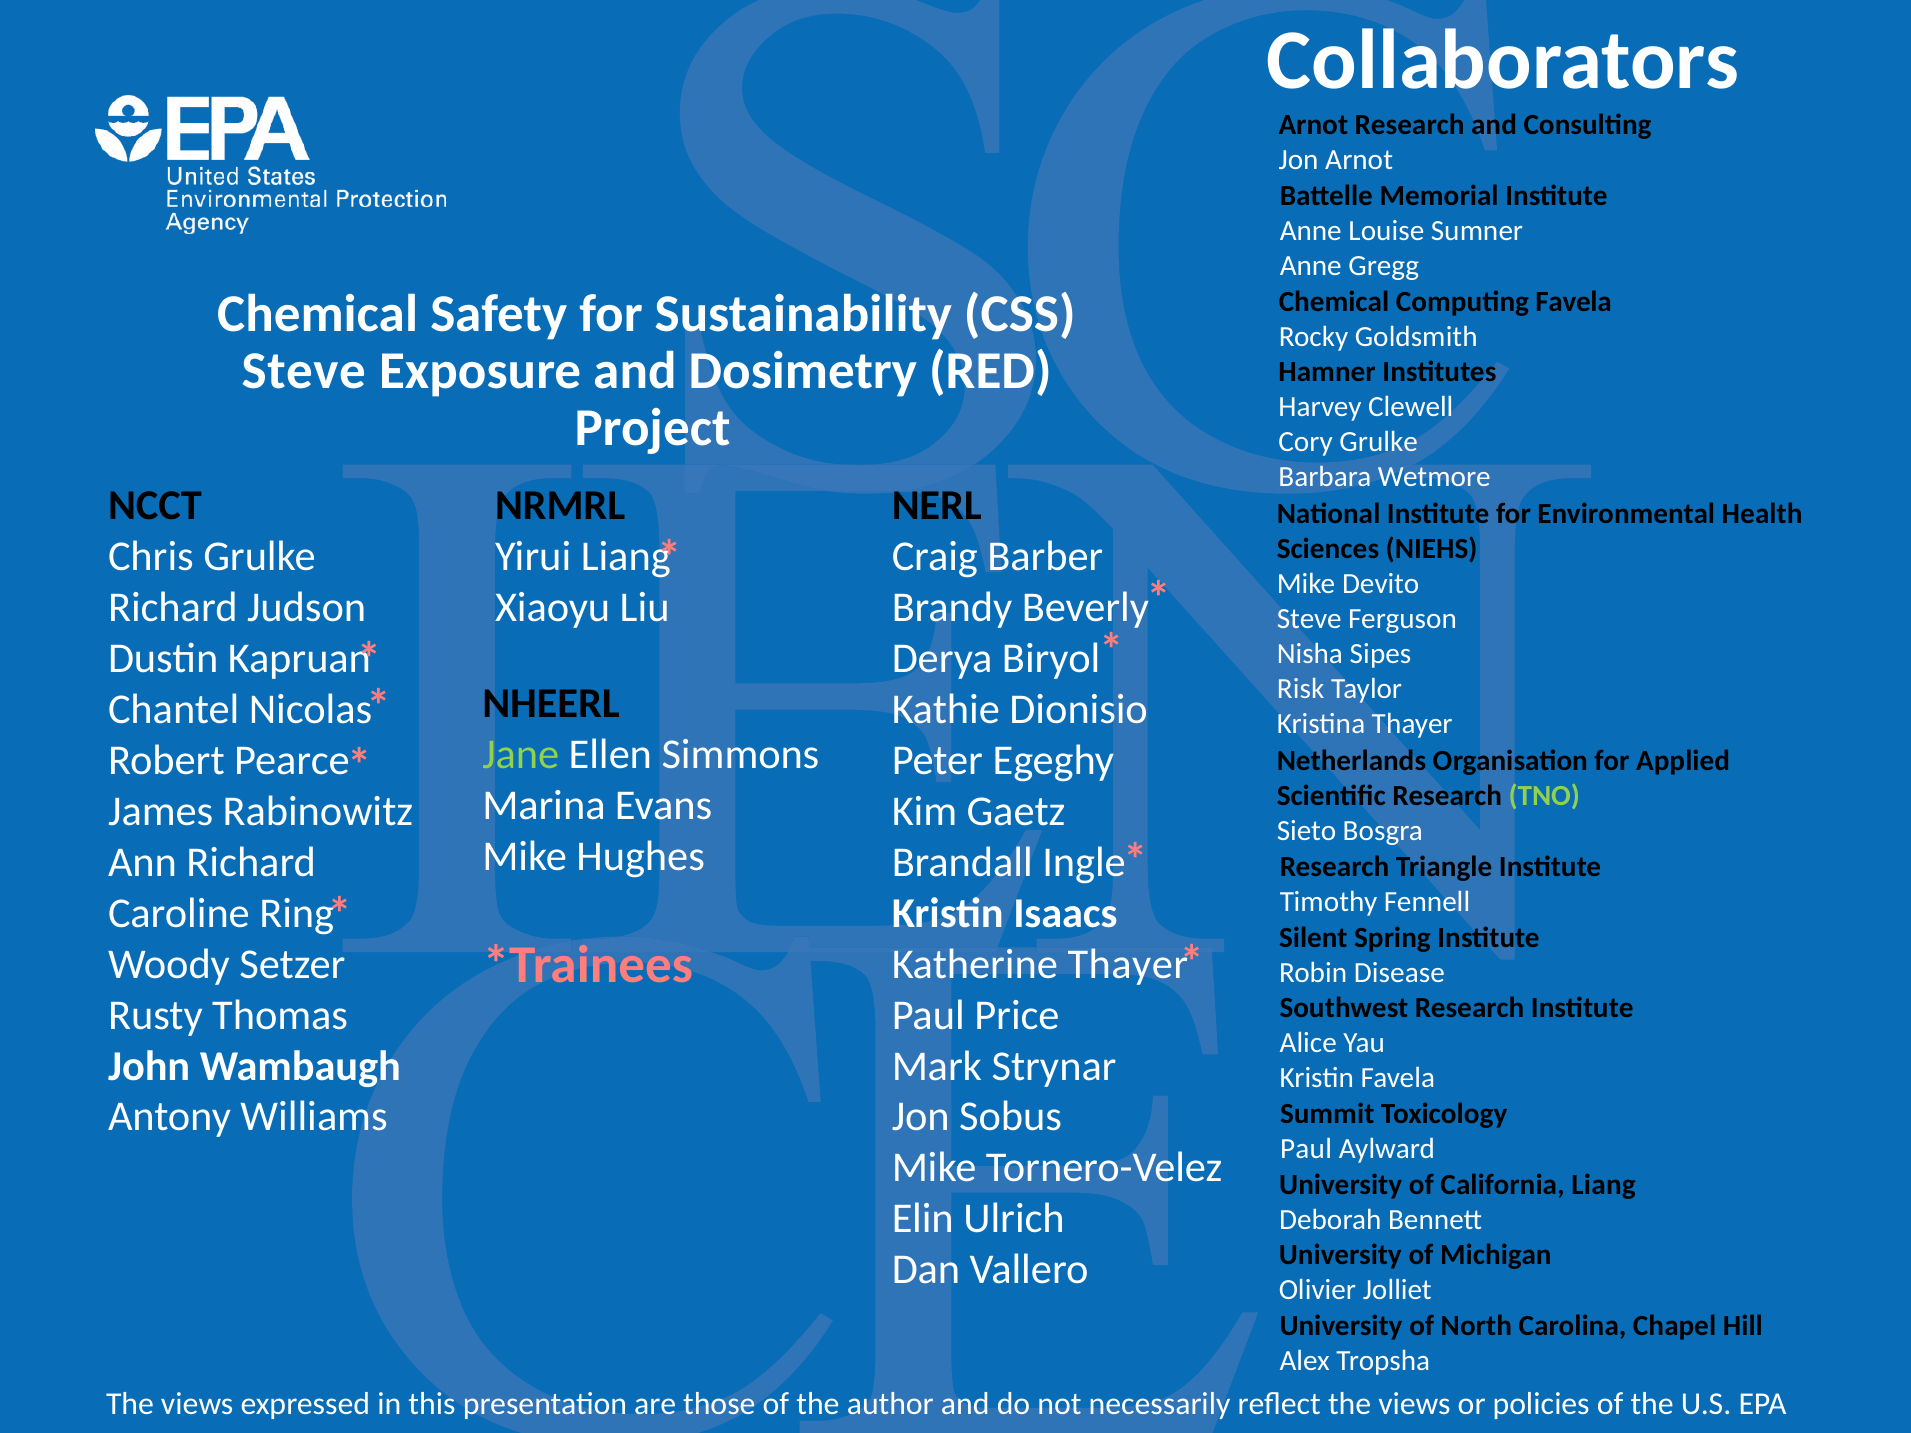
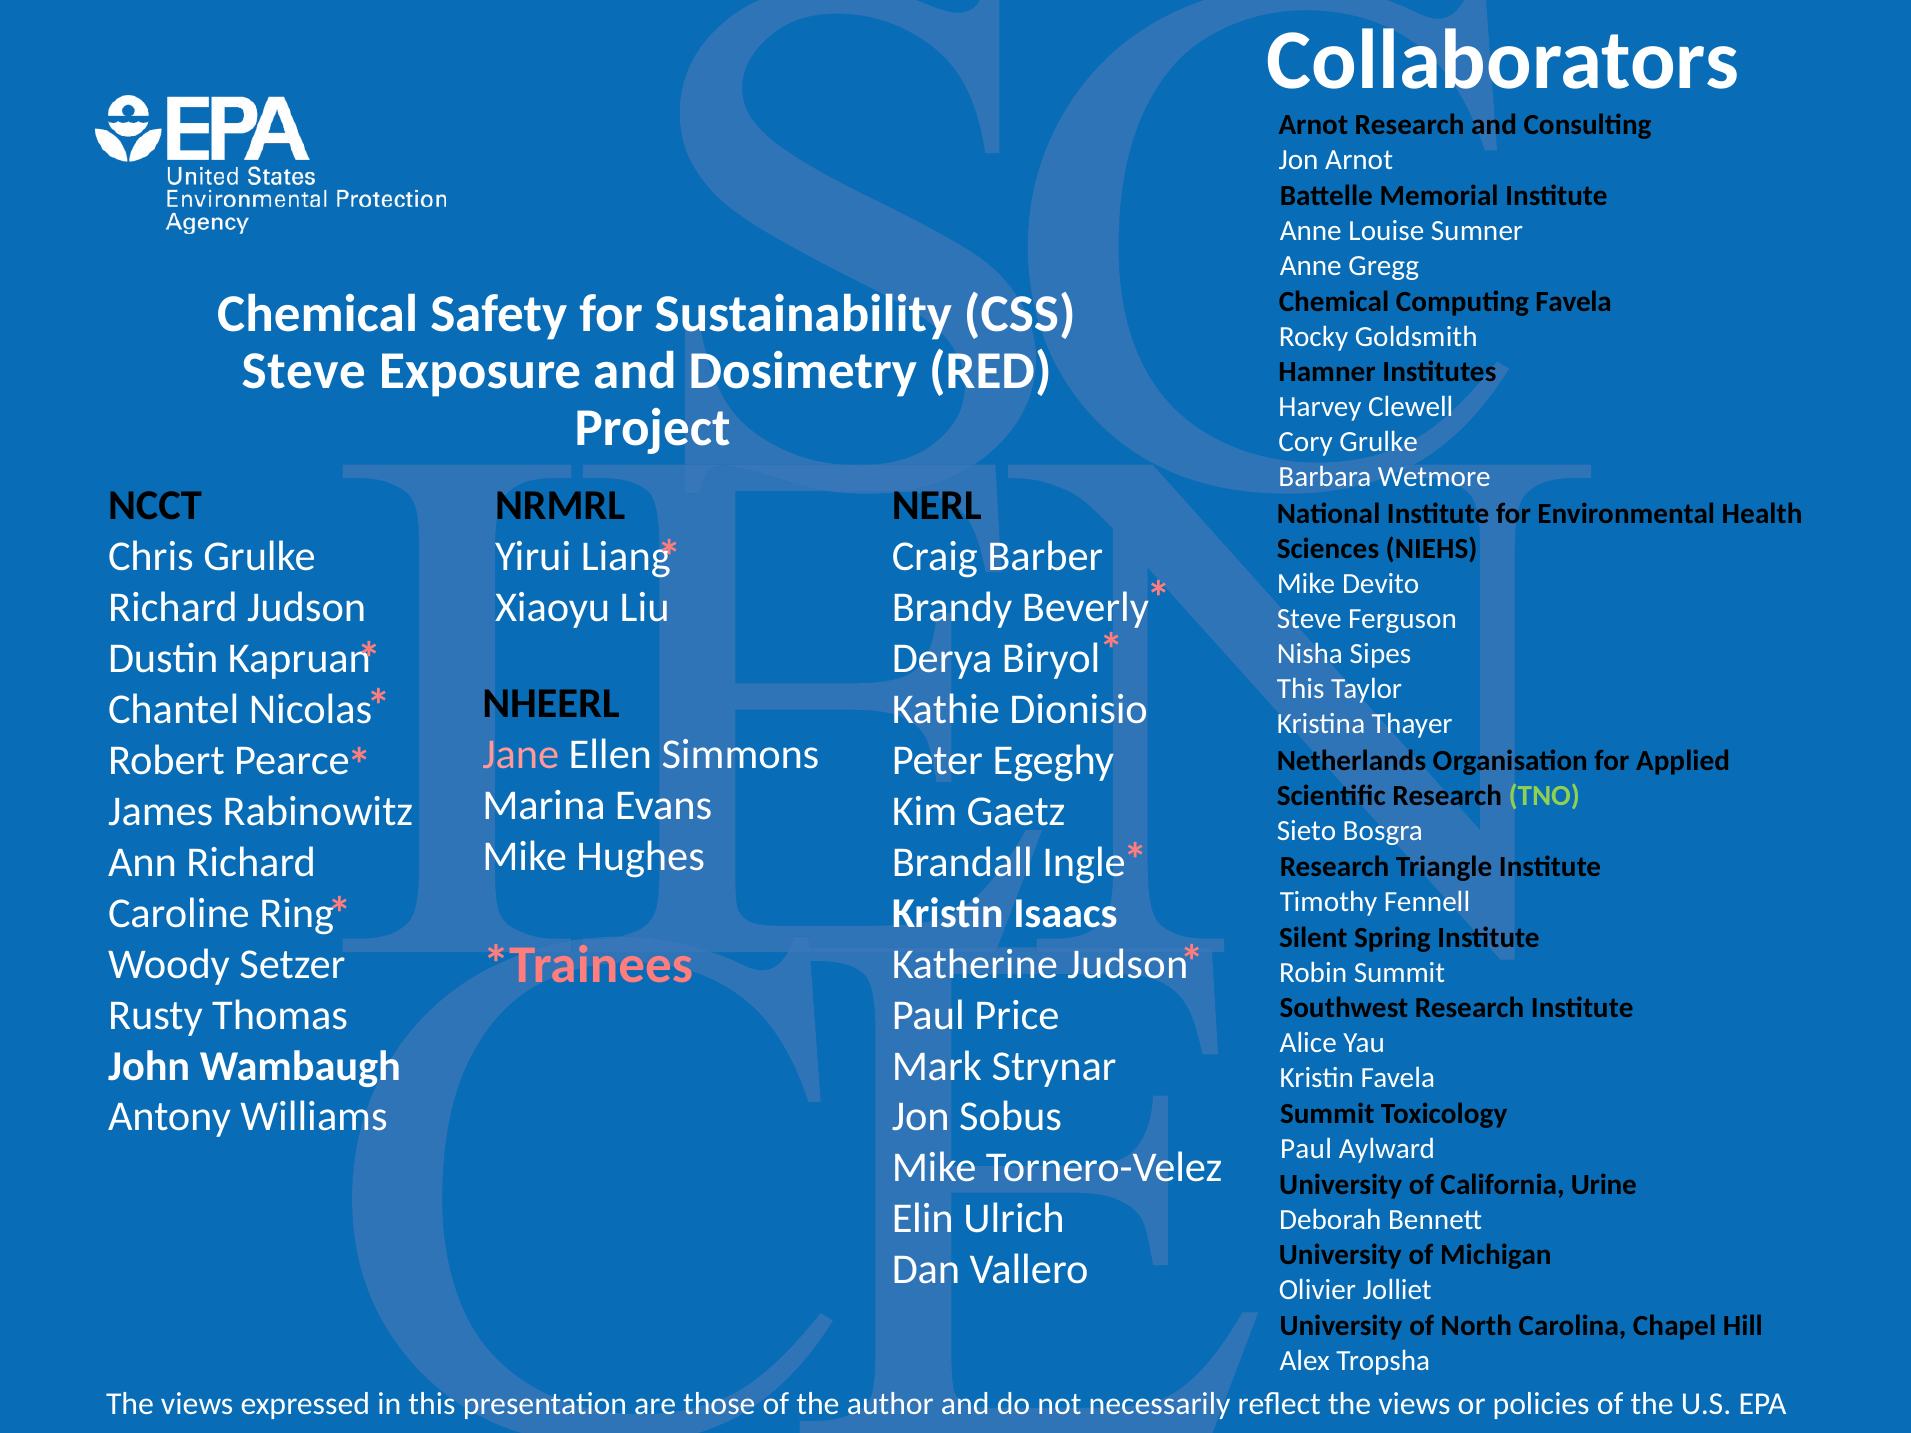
Risk at (1301, 689): Risk -> This
Jane colour: light green -> pink
Katherine Thayer: Thayer -> Judson
Robin Disease: Disease -> Summit
California Liang: Liang -> Urine
